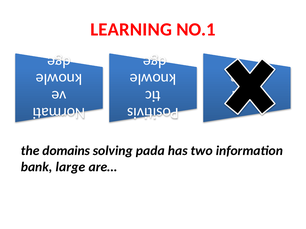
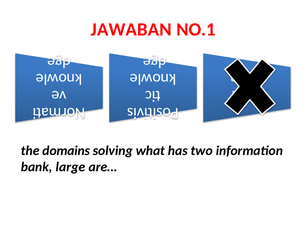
LEARNING: LEARNING -> JAWABAN
pada: pada -> what
